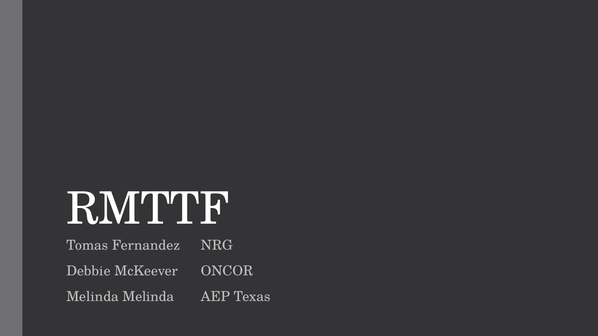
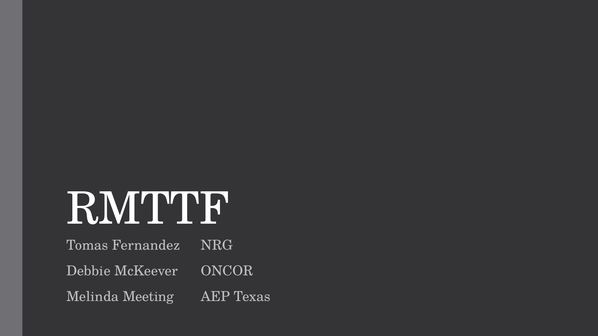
Melinda Melinda: Melinda -> Meeting
